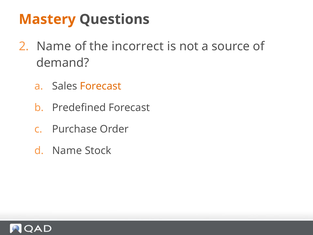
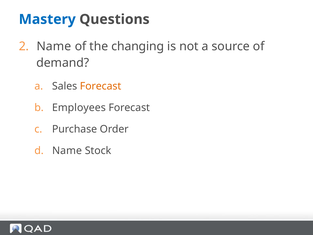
Mastery colour: orange -> blue
incorrect: incorrect -> changing
Predefined: Predefined -> Employees
